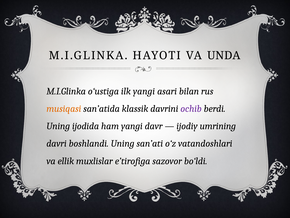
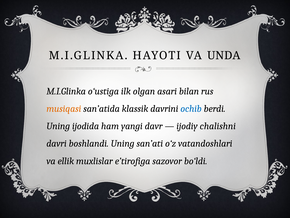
ilk yangi: yangi -> olgan
ochib colour: purple -> blue
umrining: umrining -> chalishni
